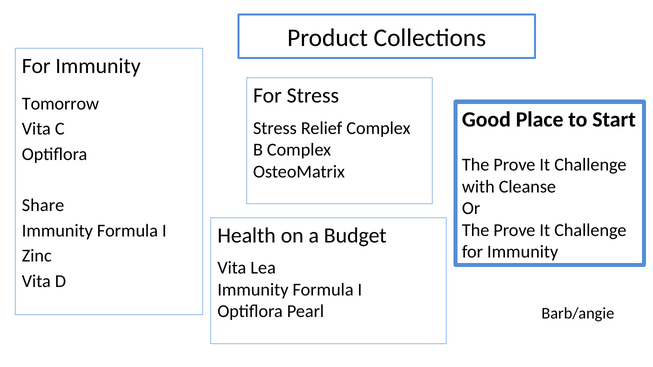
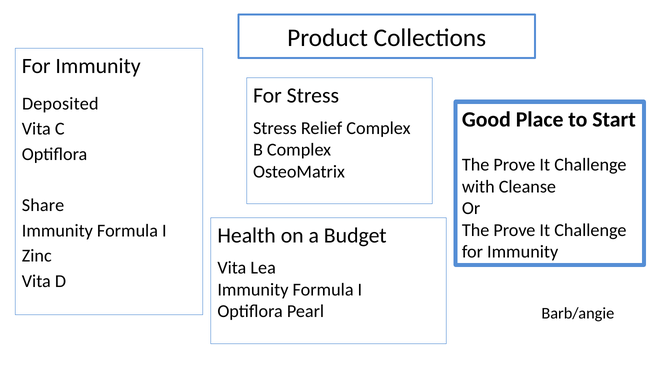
Tomorrow: Tomorrow -> Deposited
